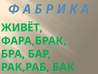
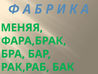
ЖИВЁТ: ЖИВЁТ -> МЕНЯЯ
